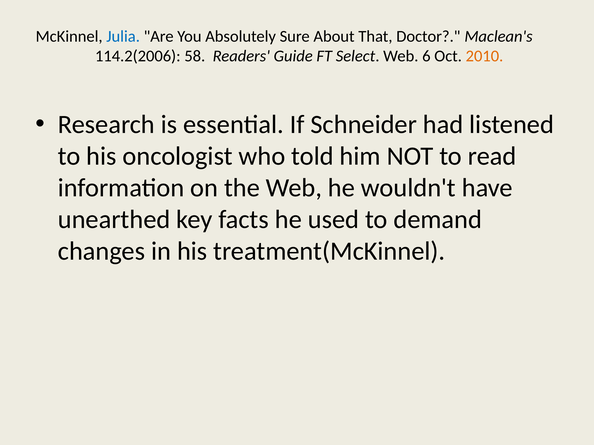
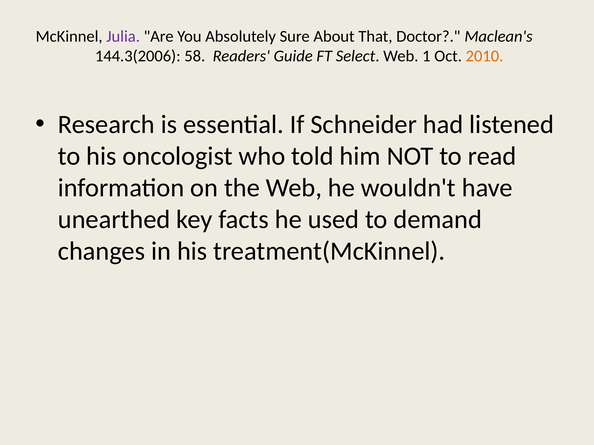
Julia colour: blue -> purple
114.2(2006: 114.2(2006 -> 144.3(2006
6: 6 -> 1
